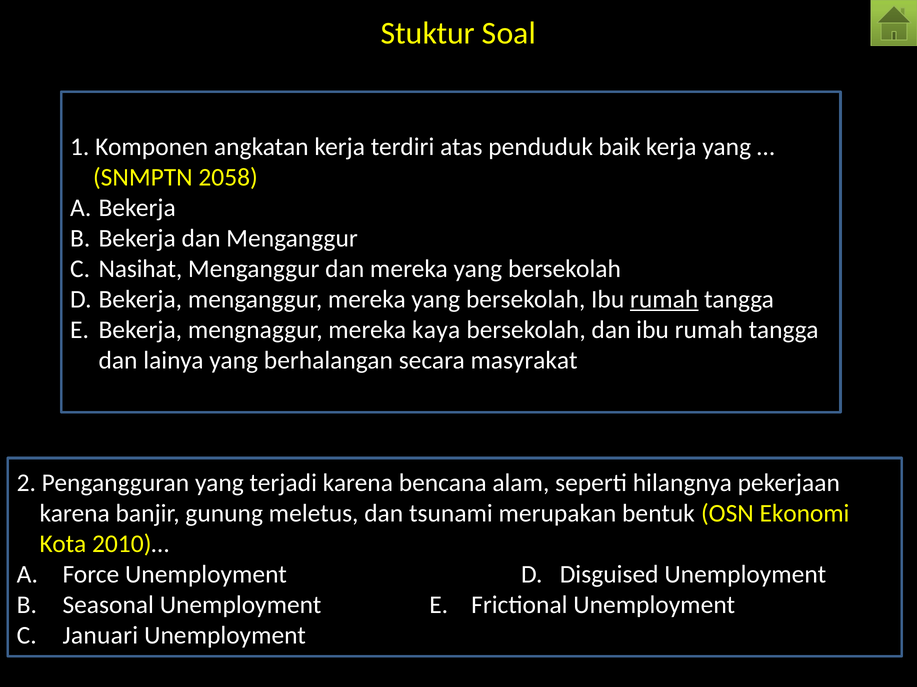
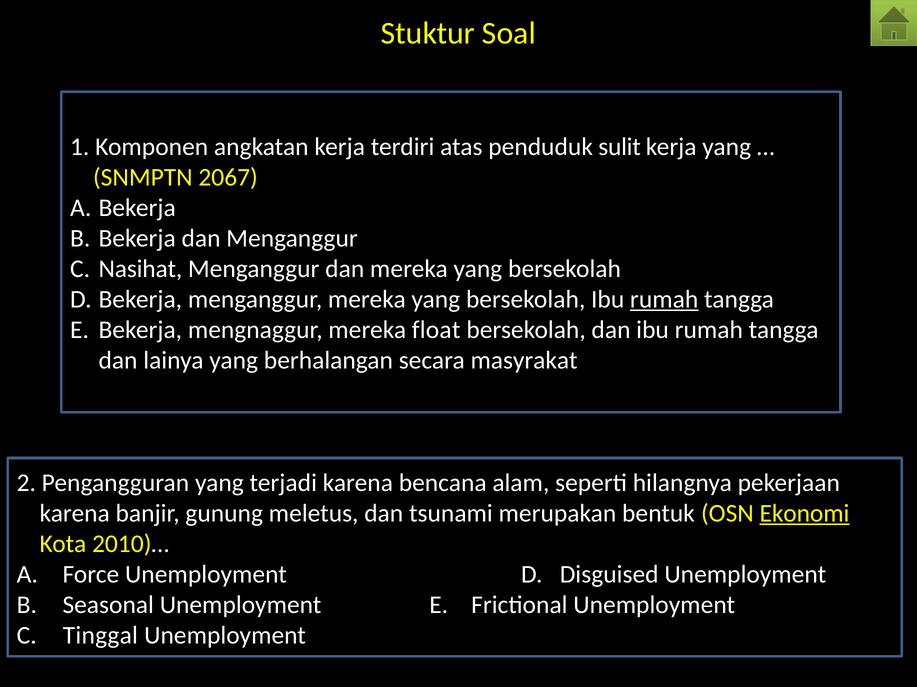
baik: baik -> sulit
2058: 2058 -> 2067
kaya: kaya -> float
Ekonomi underline: none -> present
Januari: Januari -> Tinggal
